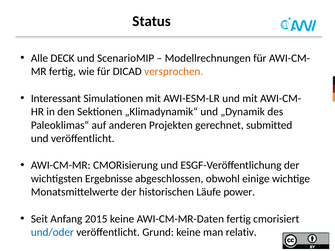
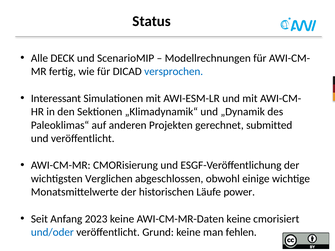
versprochen colour: orange -> blue
Ergebnisse: Ergebnisse -> Verglichen
2015: 2015 -> 2023
AWI-CM-MR-Daten fertig: fertig -> keine
relativ: relativ -> fehlen
